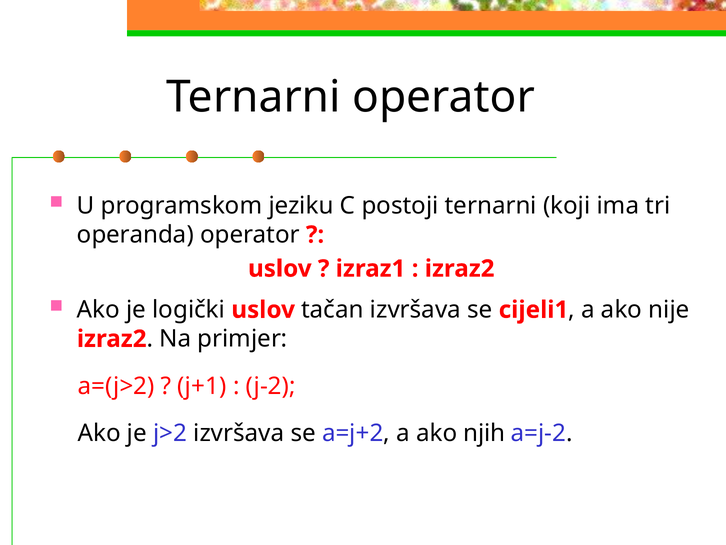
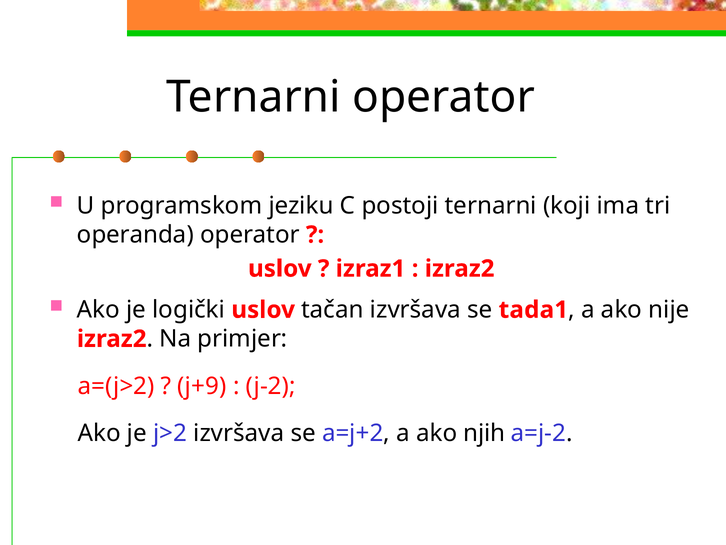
cijeli1: cijeli1 -> tada1
j+1: j+1 -> j+9
